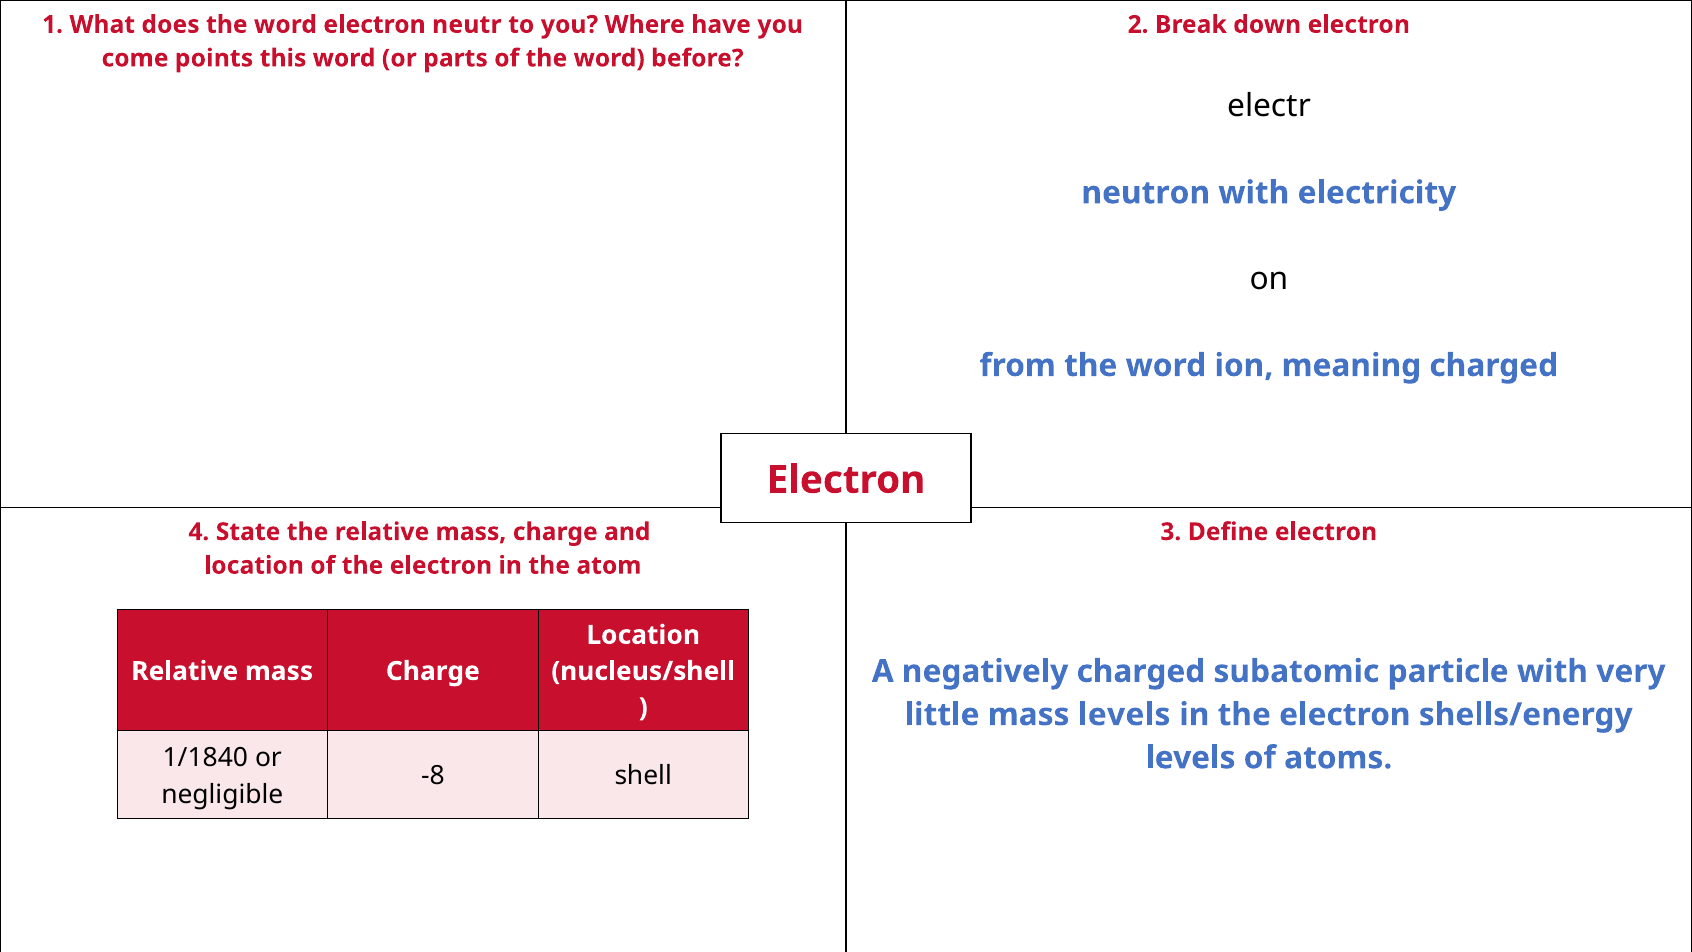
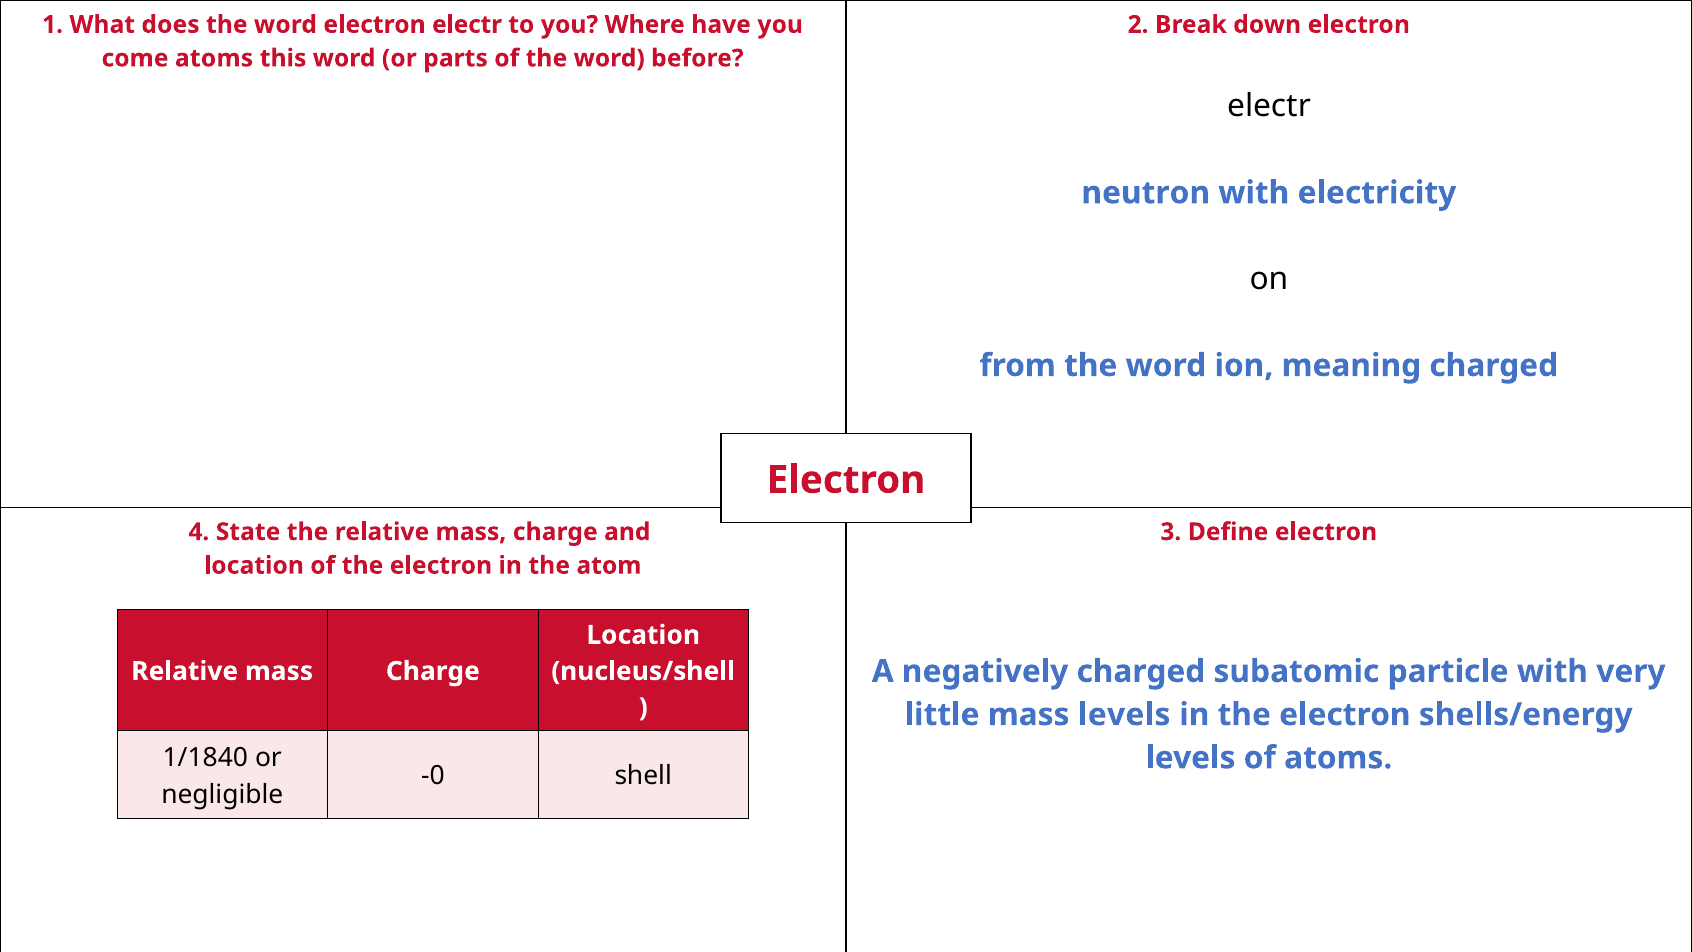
word electron neutr: neutr -> electr
come points: points -> atoms
-8: -8 -> -0
